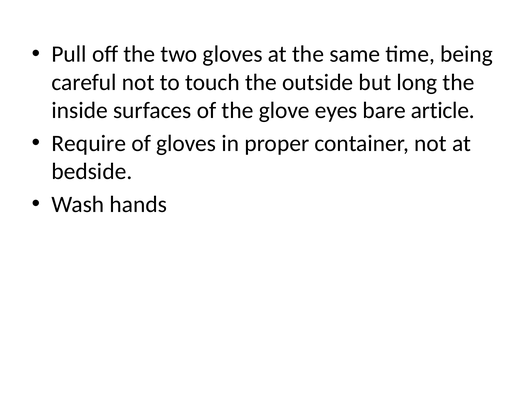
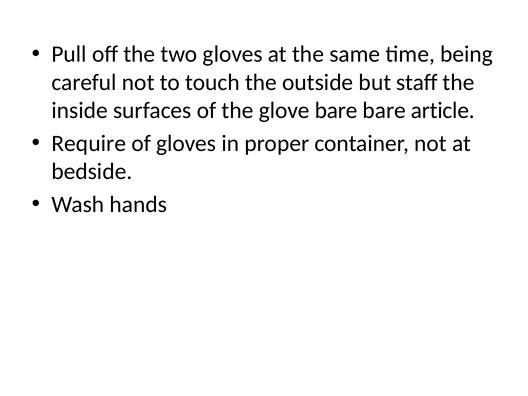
long: long -> staff
glove eyes: eyes -> bare
